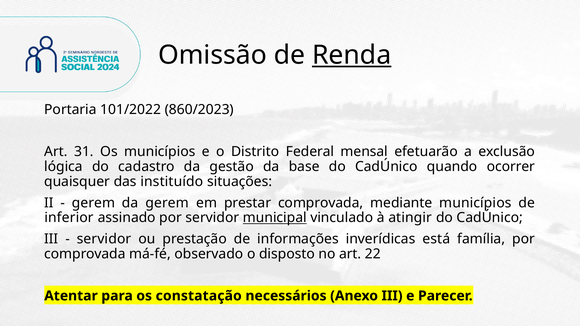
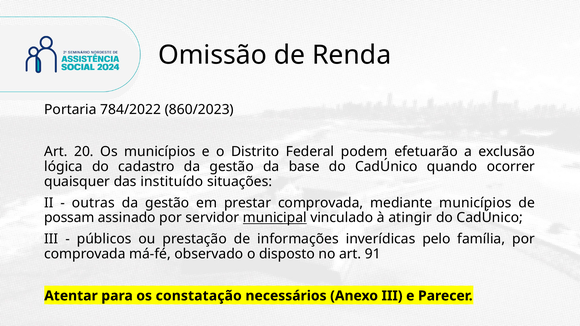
Renda underline: present -> none
101/2022: 101/2022 -> 784/2022
31: 31 -> 20
mensal: mensal -> podem
gerem at (93, 203): gerem -> outras
gerem at (167, 203): gerem -> gestão
inferior: inferior -> possam
servidor at (104, 239): servidor -> públicos
está: está -> pelo
22: 22 -> 91
